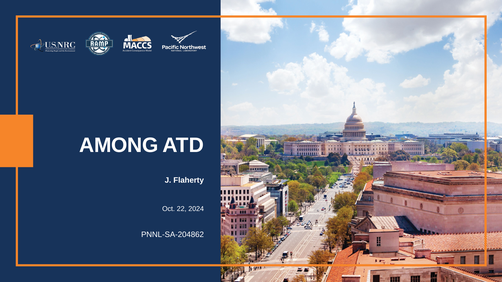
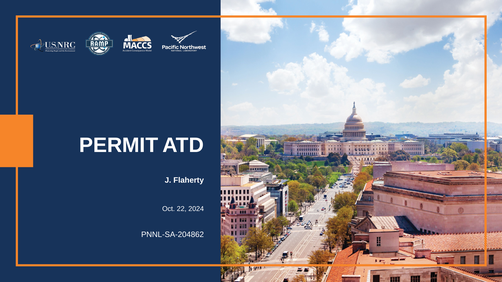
AMONG: AMONG -> PERMIT
